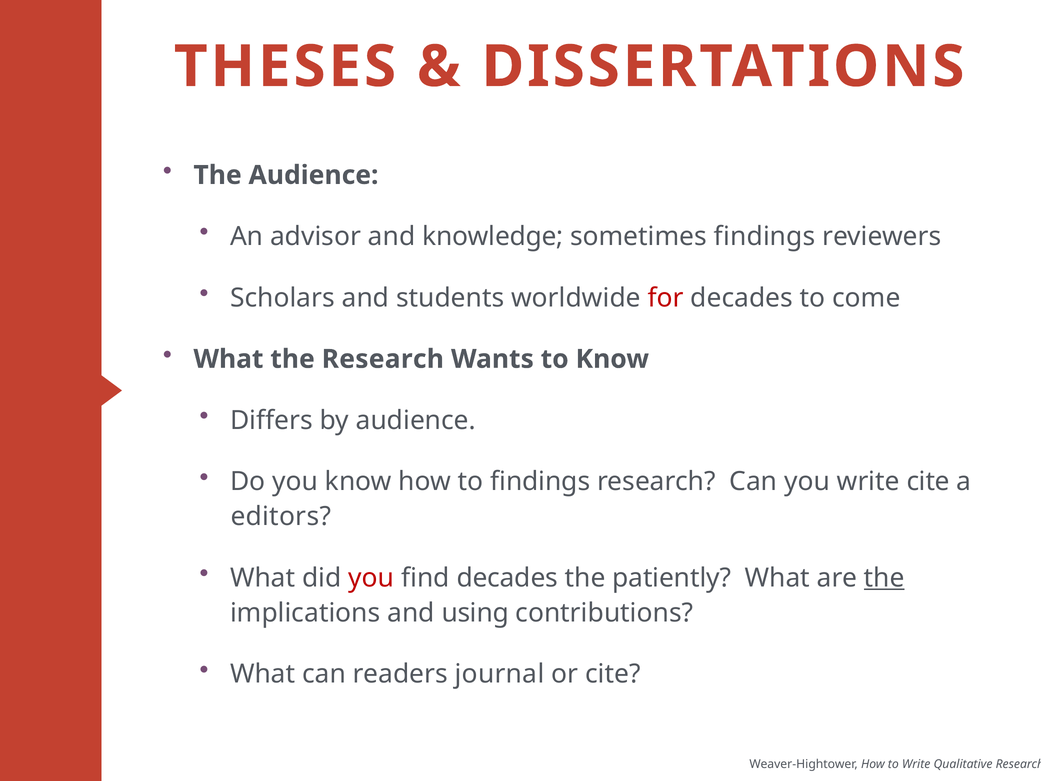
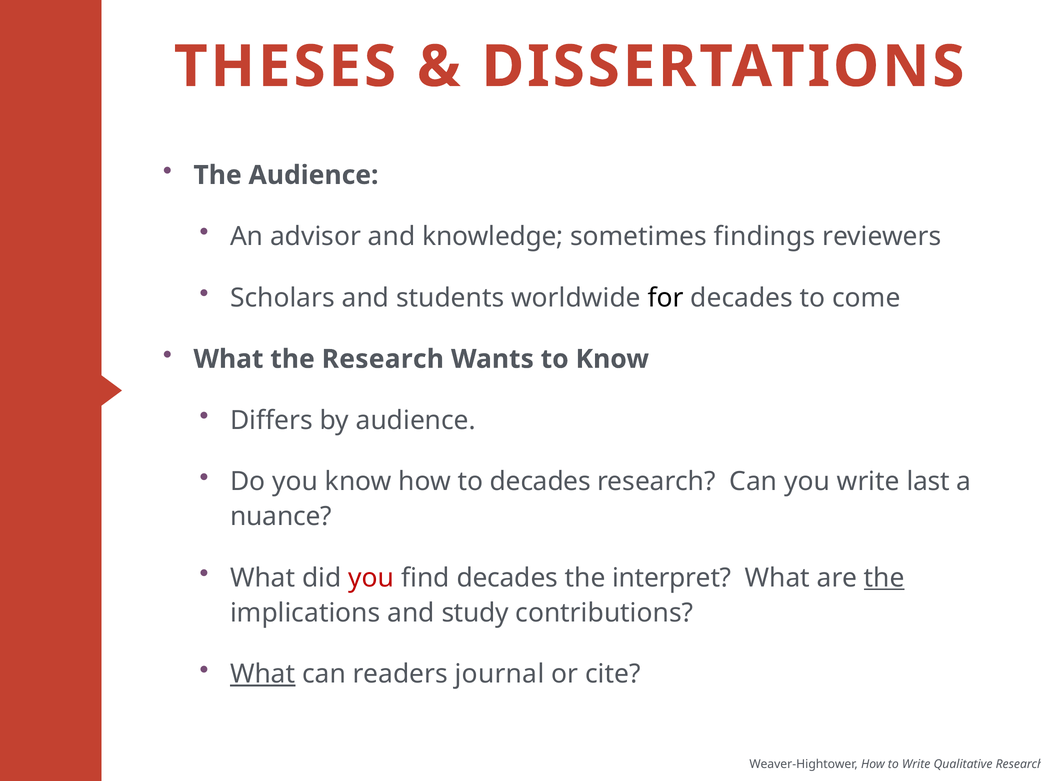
for colour: red -> black
to findings: findings -> decades
write cite: cite -> last
editors: editors -> nuance
patiently: patiently -> interpret
using: using -> study
What at (263, 674) underline: none -> present
